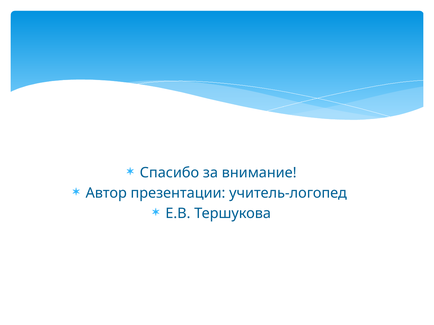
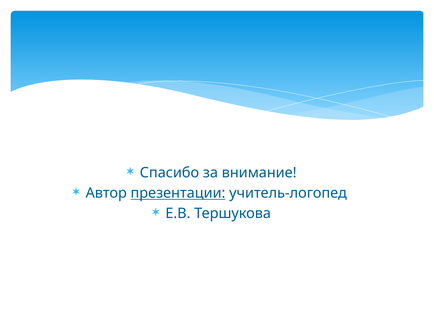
презентации underline: none -> present
